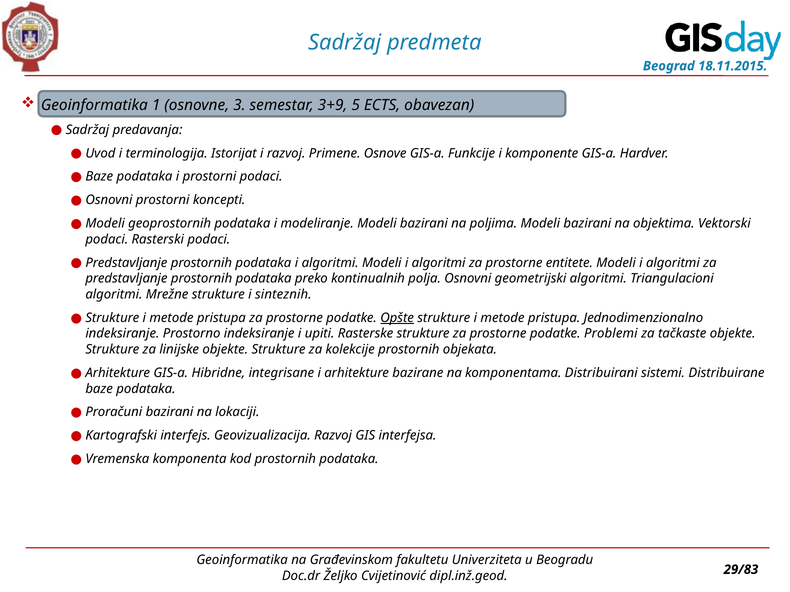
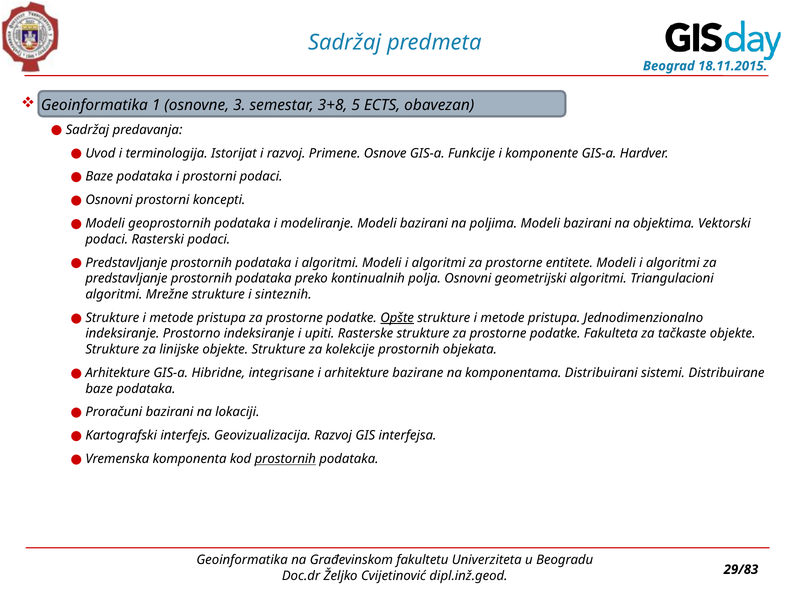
3+9: 3+9 -> 3+8
Problemi: Problemi -> Fakulteta
prostornih at (285, 459) underline: none -> present
